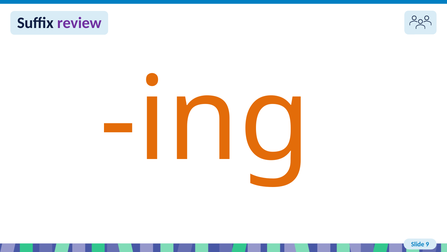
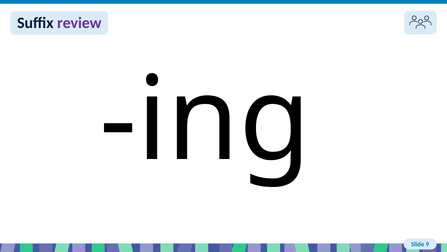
ing colour: orange -> black
